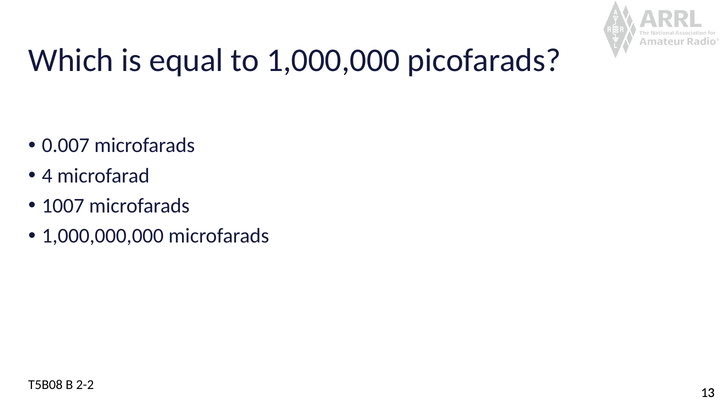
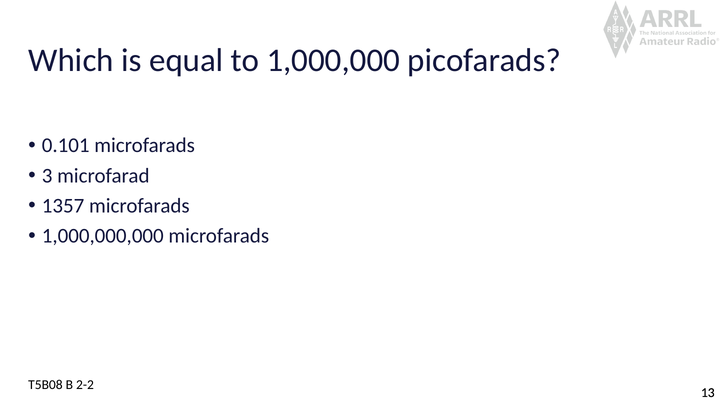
0.007: 0.007 -> 0.101
4: 4 -> 3
1007: 1007 -> 1357
